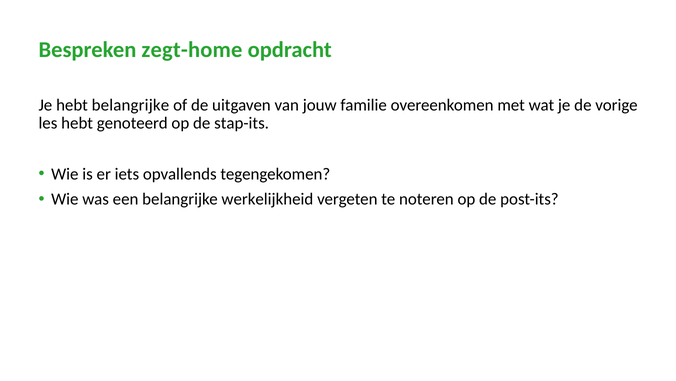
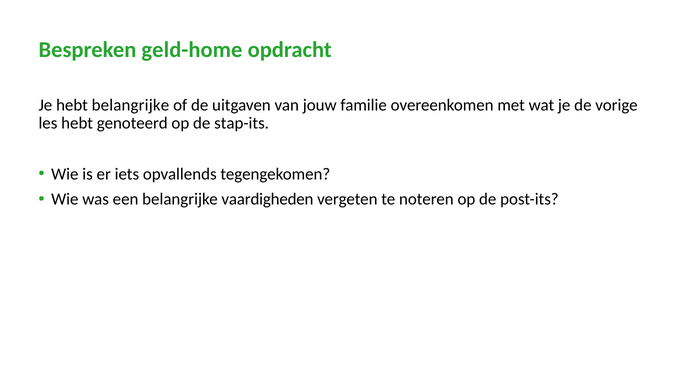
zegt-home: zegt-home -> geld-home
werkelijkheid: werkelijkheid -> vaardigheden
